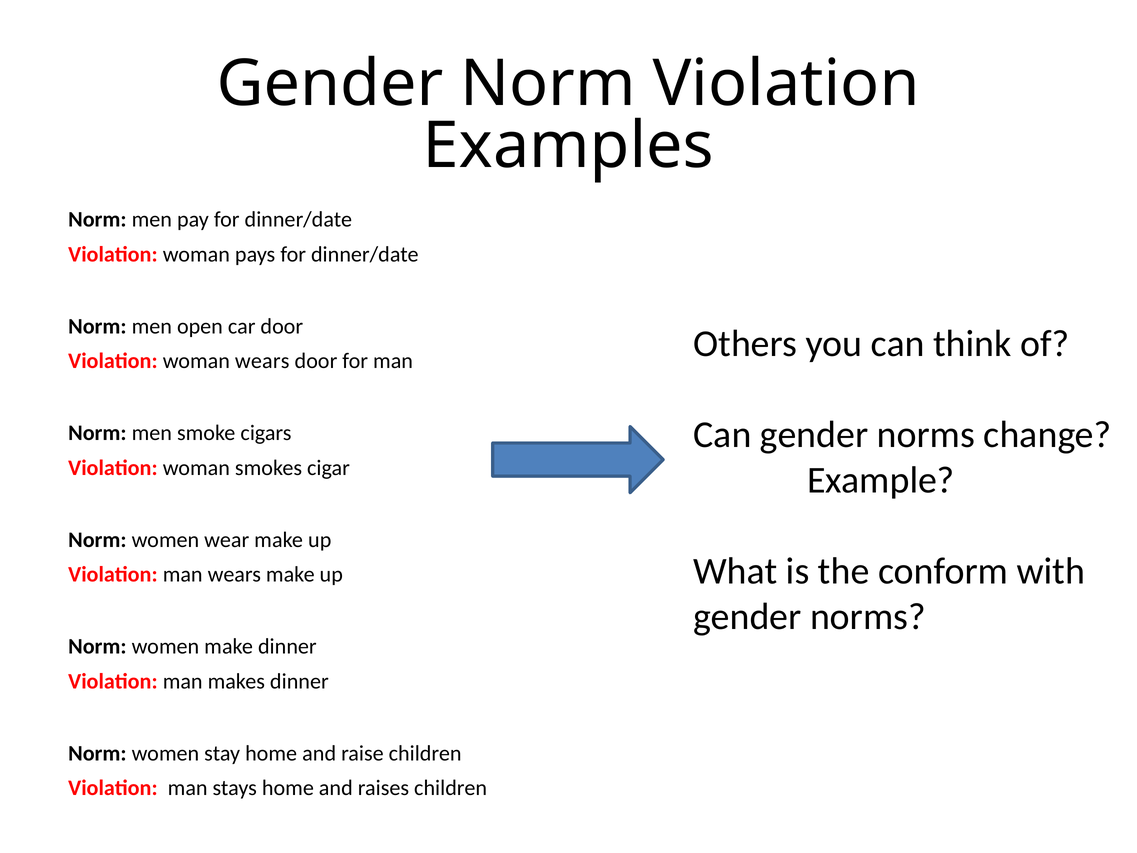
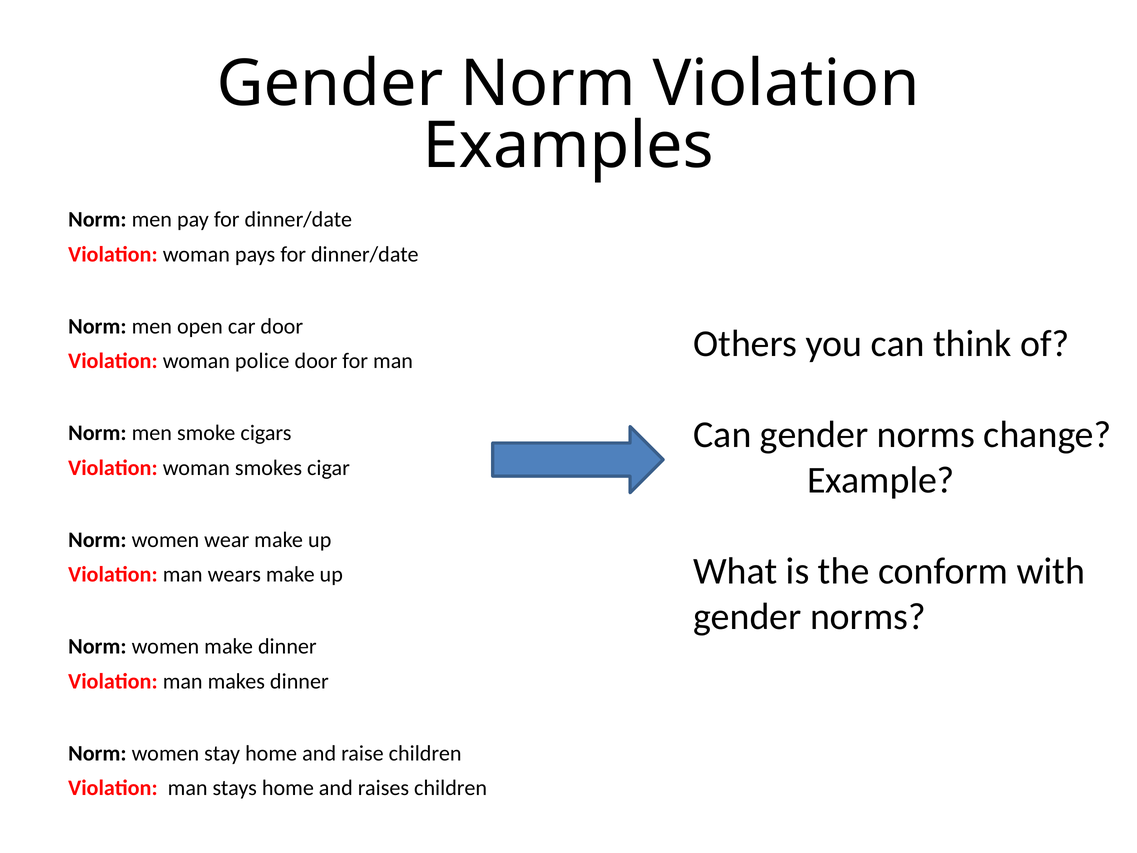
woman wears: wears -> police
